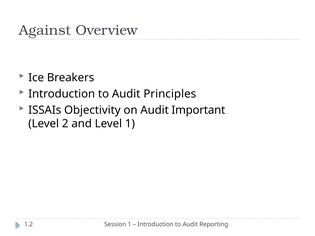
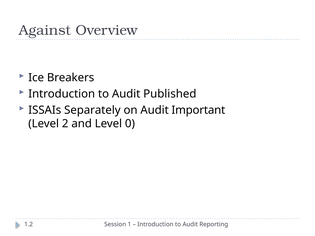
Principles: Principles -> Published
Objectivity: Objectivity -> Separately
Level 1: 1 -> 0
